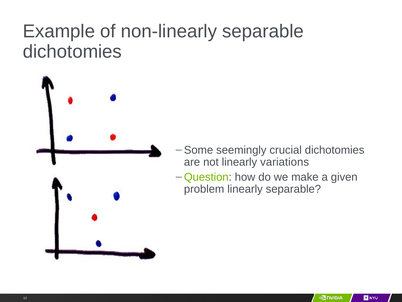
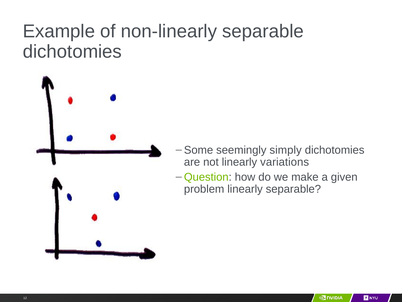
crucial: crucial -> simply
